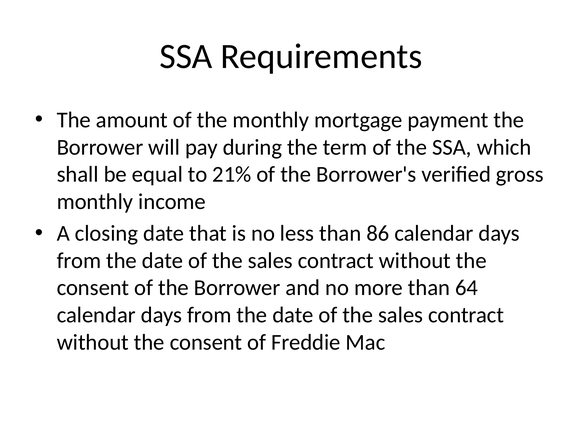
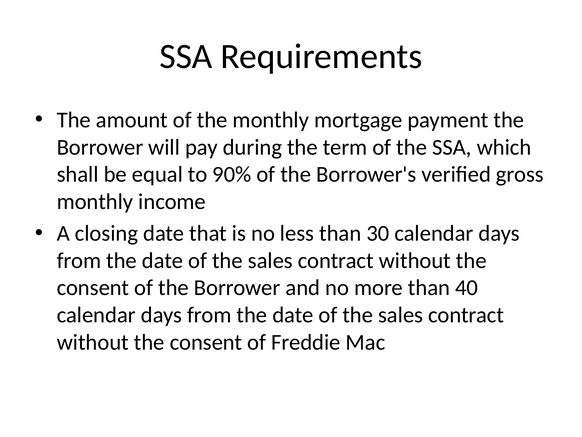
21%: 21% -> 90%
86: 86 -> 30
64: 64 -> 40
